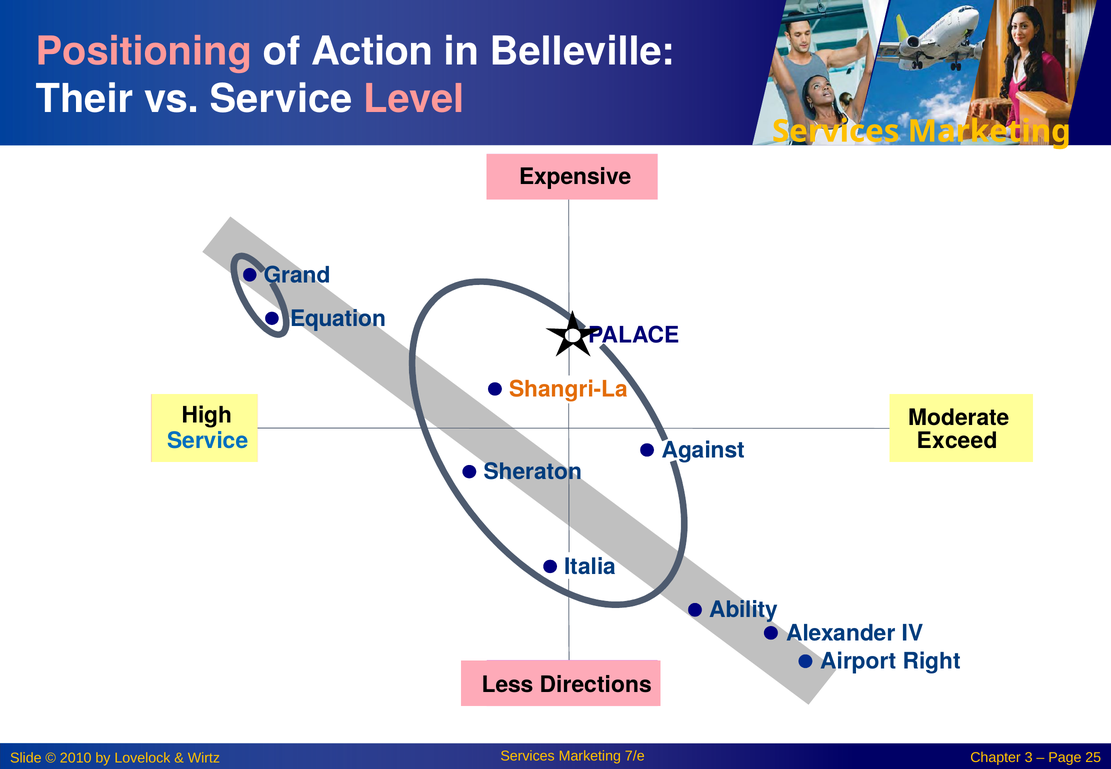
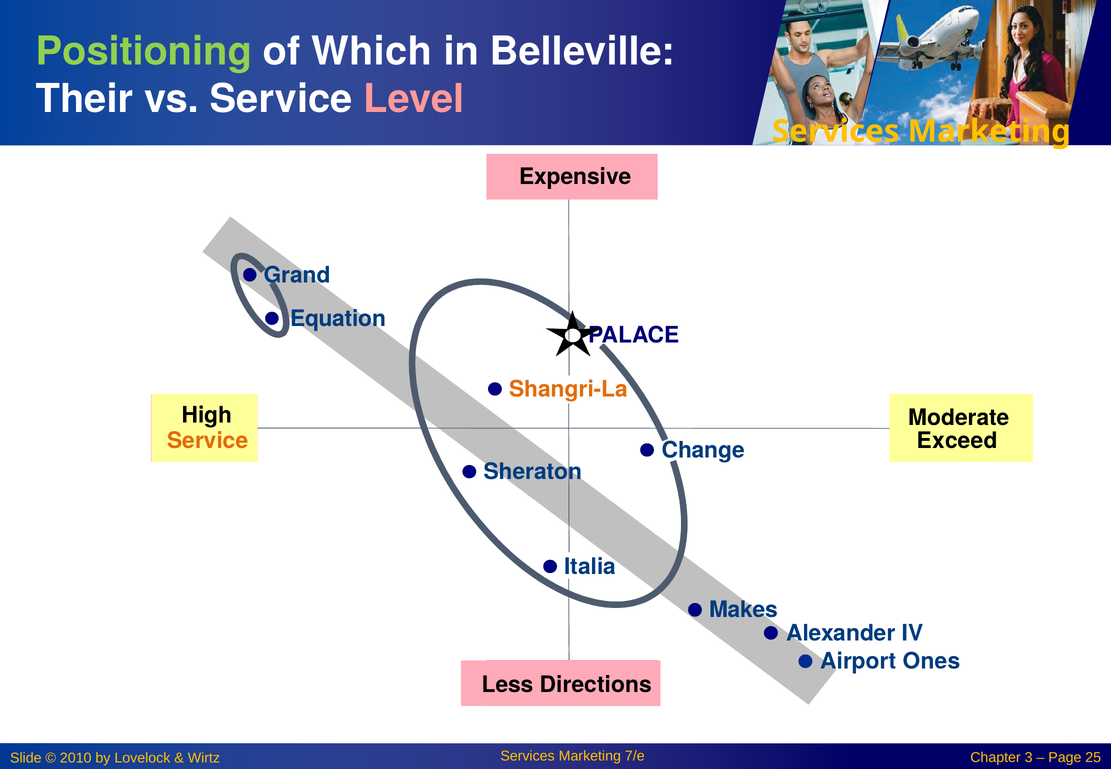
Positioning colour: pink -> light green
Action: Action -> Which
Service at (208, 441) colour: blue -> orange
Against: Against -> Change
Ability: Ability -> Makes
Right: Right -> Ones
